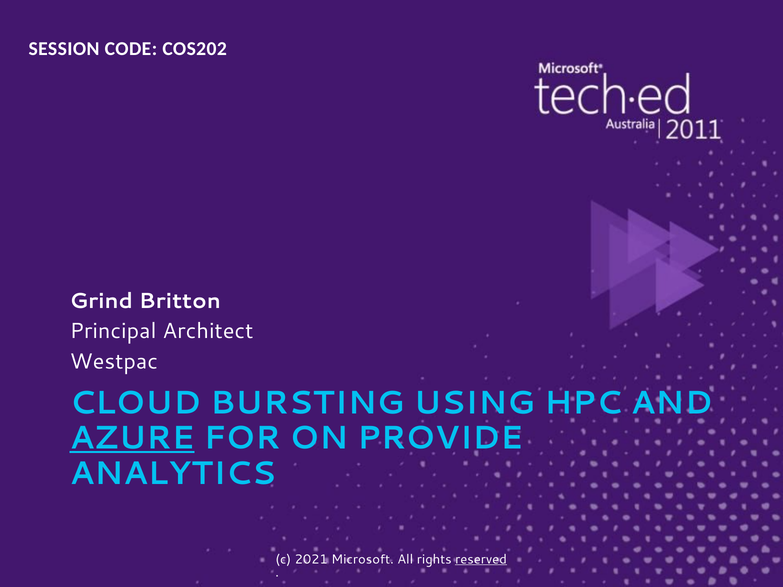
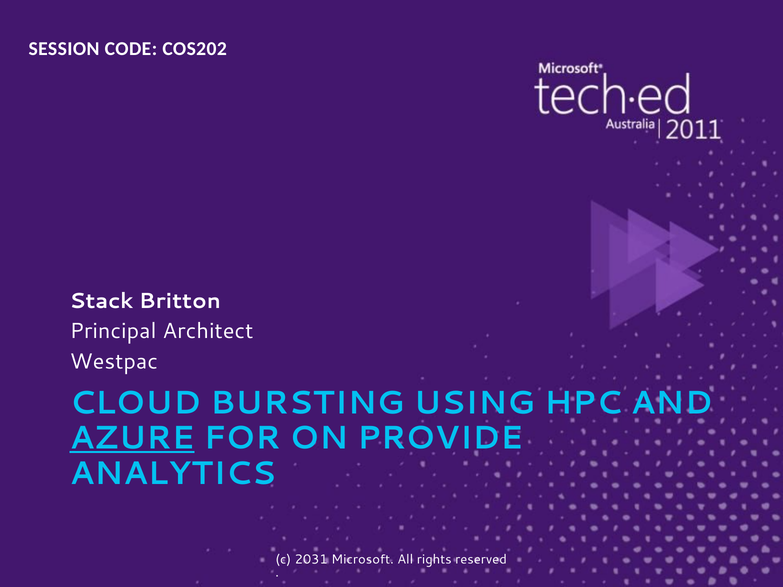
Grind: Grind -> Stack
2021: 2021 -> 2031
reserved underline: present -> none
